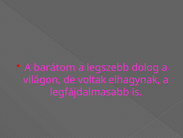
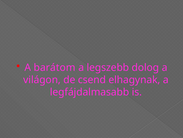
voltak: voltak -> csend
